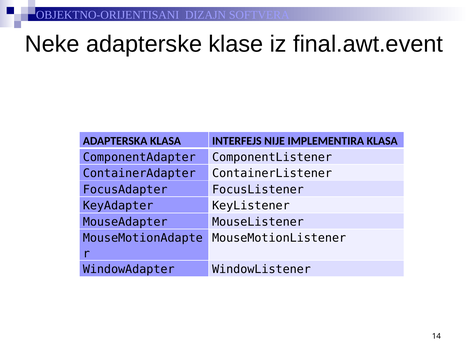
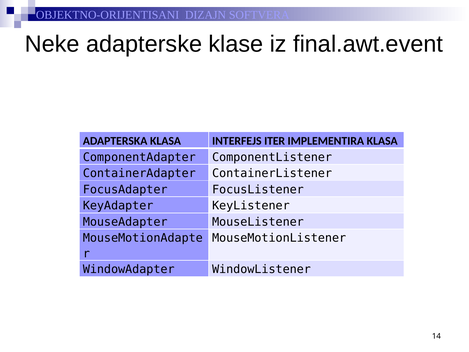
NIJE: NIJE -> ITER
